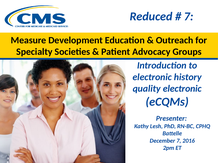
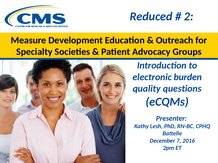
7 at (189, 16): 7 -> 2
history: history -> burden
quality electronic: electronic -> questions
